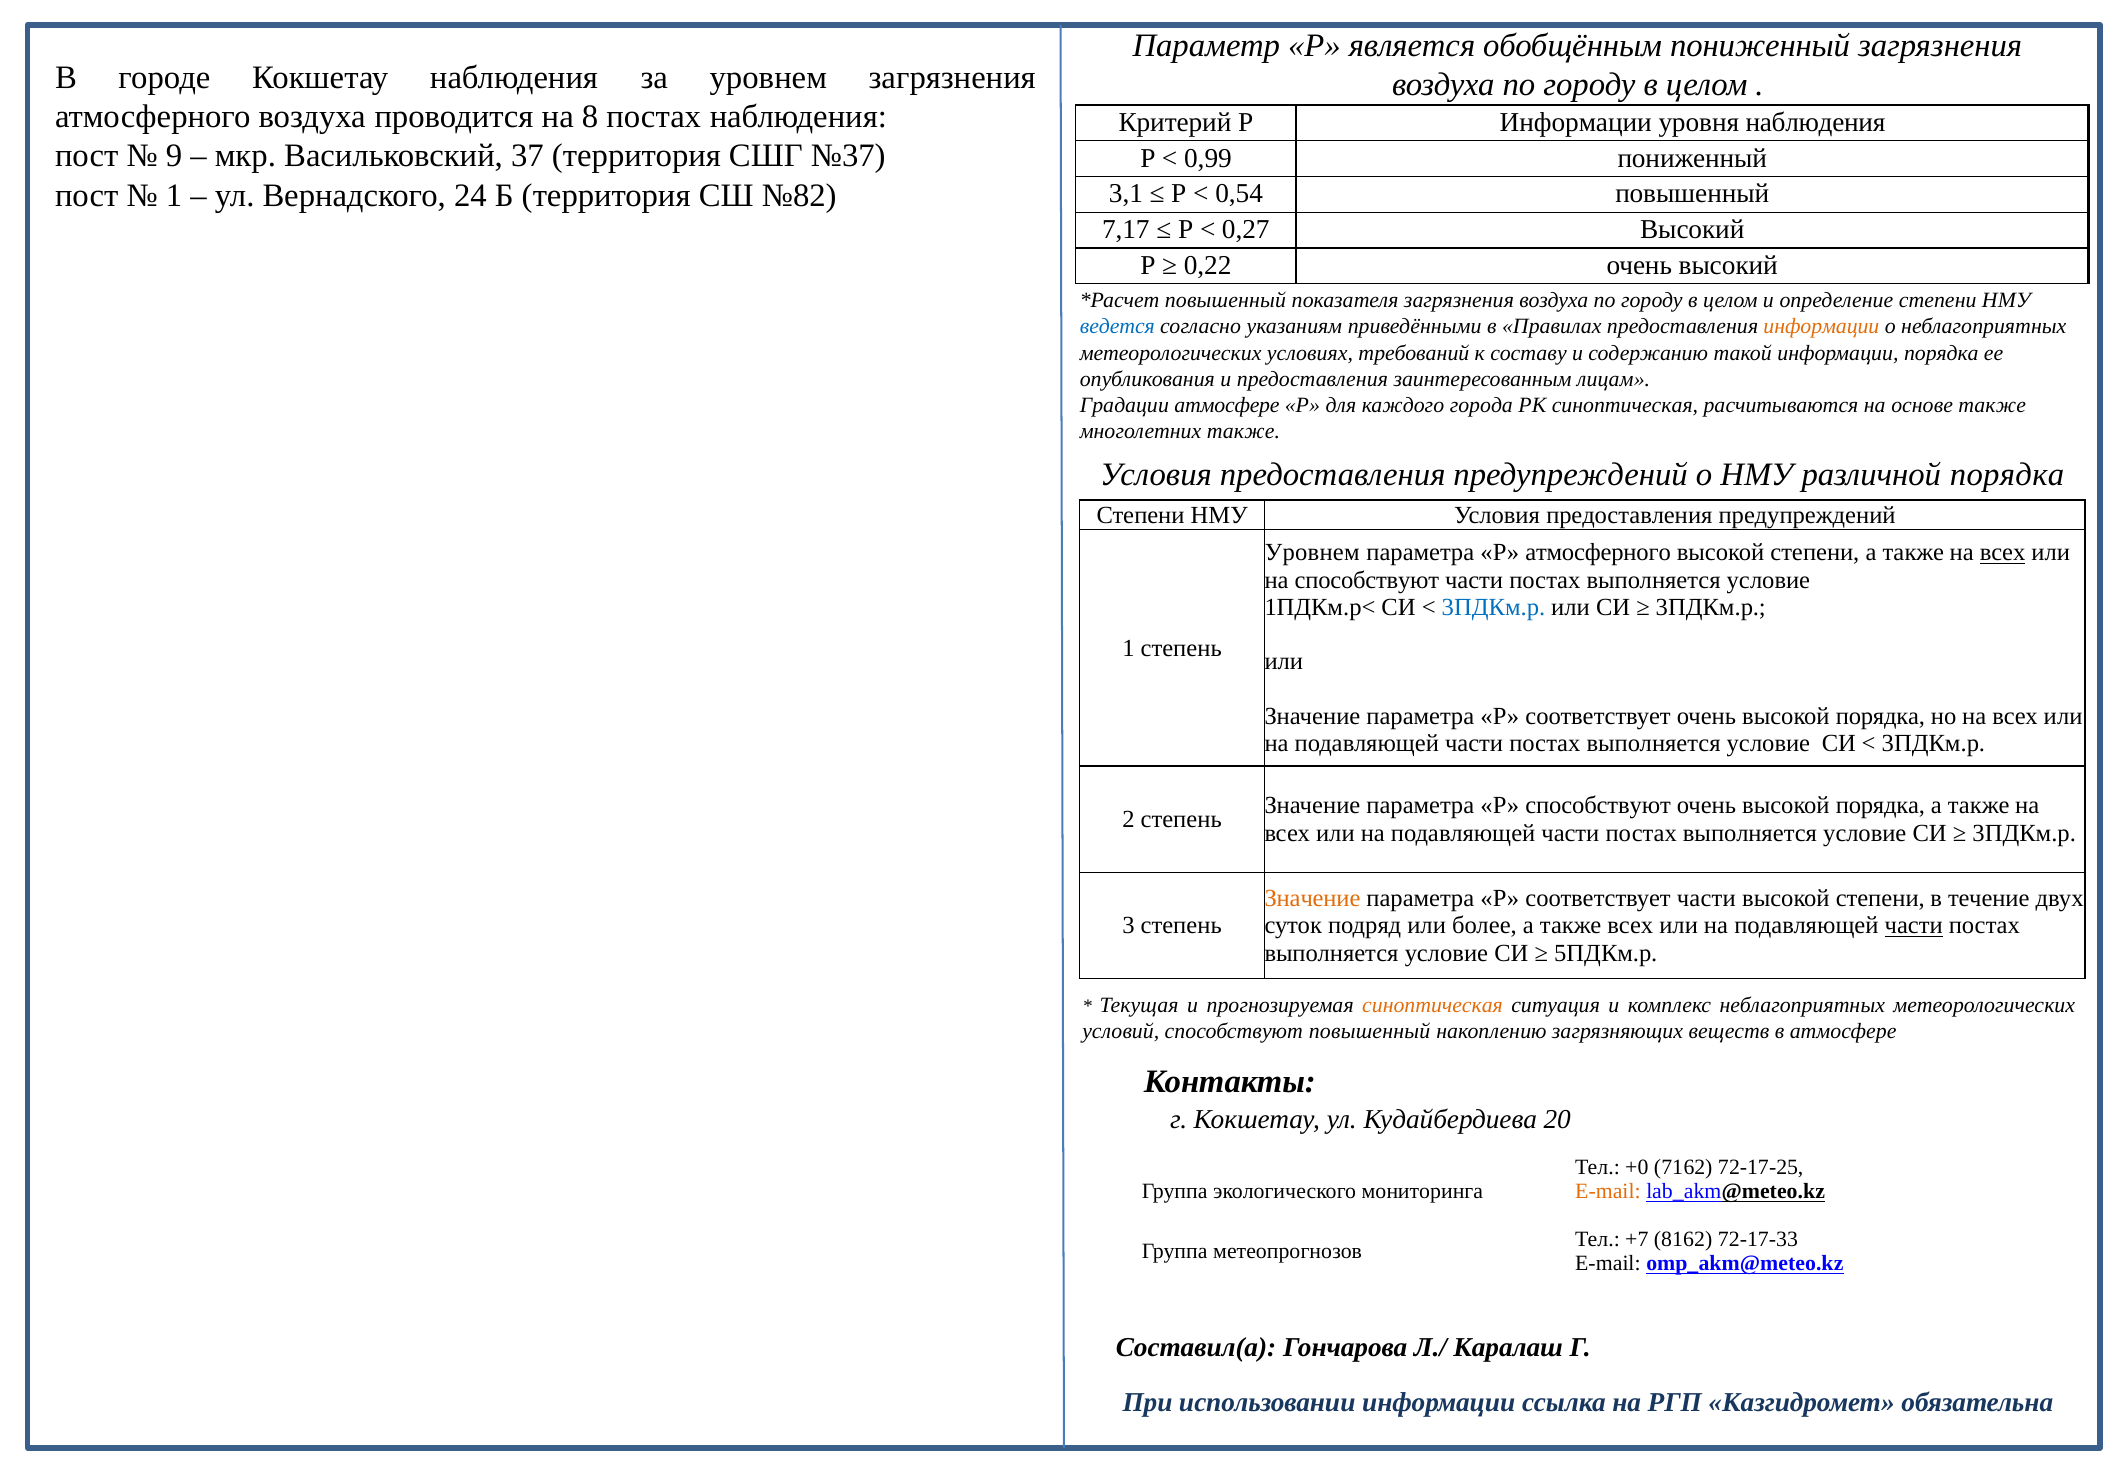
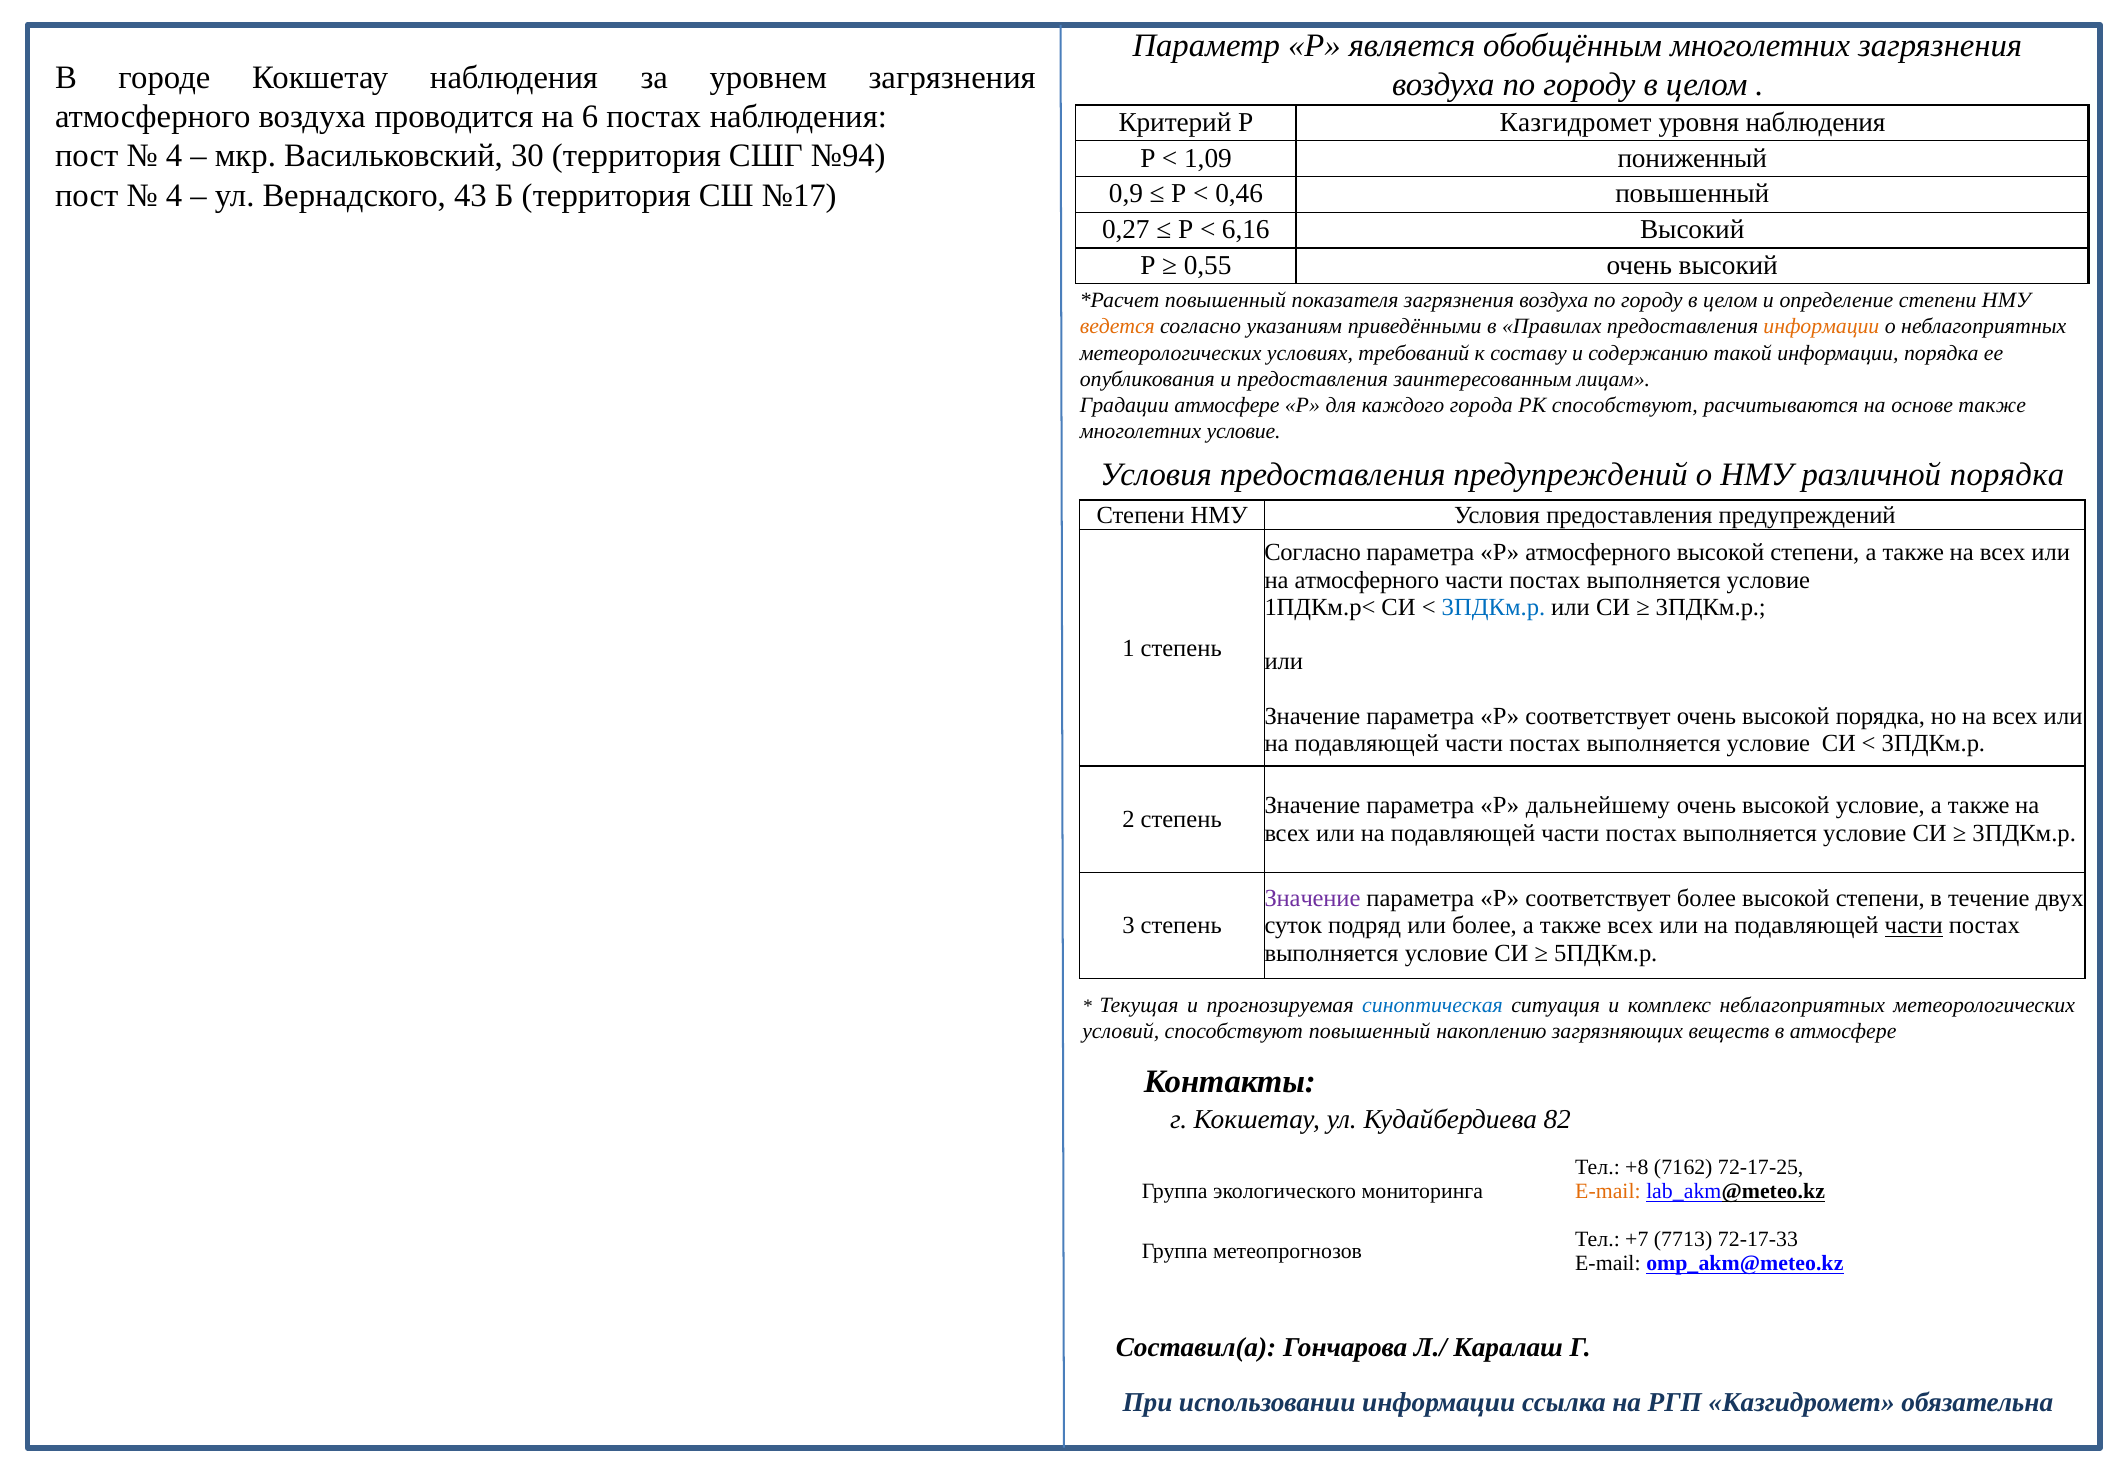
обобщённым пониженный: пониженный -> многолетних
8: 8 -> 6
Р Информации: Информации -> Казгидромет
9 at (174, 156): 9 -> 4
37: 37 -> 30
№37: №37 -> №94
0,99: 0,99 -> 1,09
1 at (174, 195): 1 -> 4
24: 24 -> 43
№82: №82 -> №17
3,1: 3,1 -> 0,9
0,54: 0,54 -> 0,46
7,17: 7,17 -> 0,27
0,27: 0,27 -> 6,16
0,22: 0,22 -> 0,55
ведется colour: blue -> orange
РК синоптическая: синоптическая -> способствуют
многолетних также: также -> условие
Уровнем at (1312, 553): Уровнем -> Согласно
всех at (2003, 553) underline: present -> none
на способствуют: способствуют -> атмосферного
Р способствуют: способствуют -> дальнейшему
порядка at (1880, 806): порядка -> условие
Значение at (1312, 899) colour: orange -> purple
соответствует части: части -> более
синоптическая at (1433, 1005) colour: orange -> blue
20: 20 -> 82
+0: +0 -> +8
8162: 8162 -> 7713
